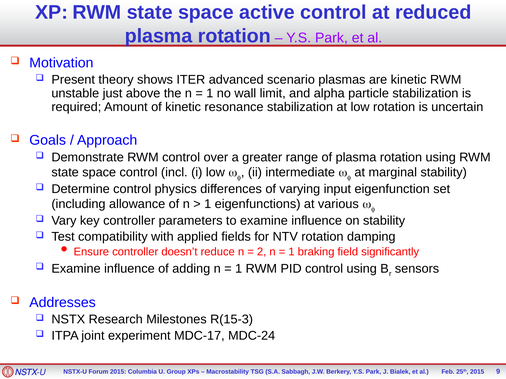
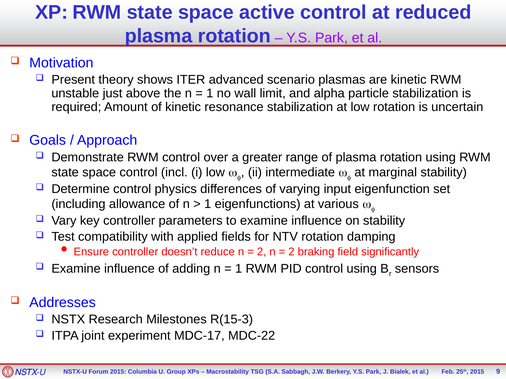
1 at (291, 252): 1 -> 2
MDC-24: MDC-24 -> MDC-22
